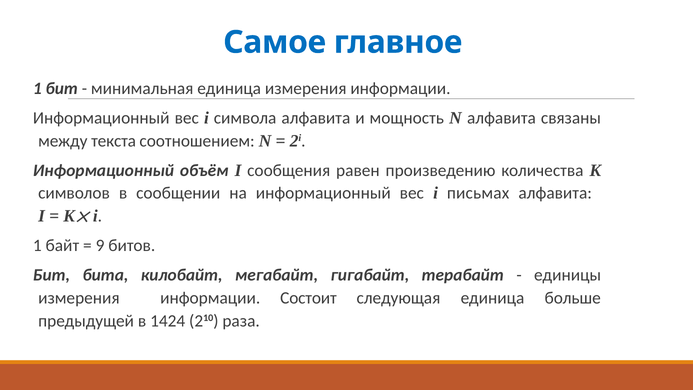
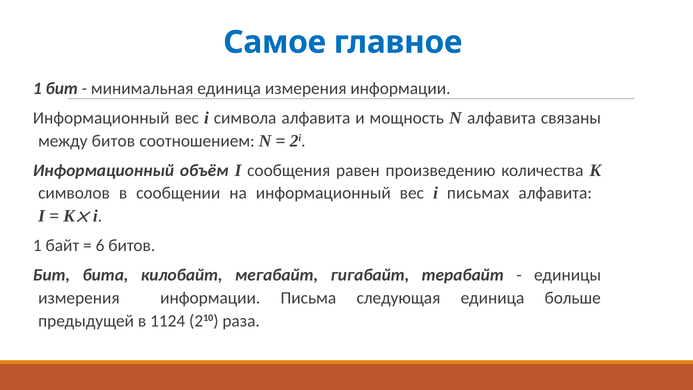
между текста: текста -> битов
9: 9 -> 6
Состоит: Состоит -> Письма
1424: 1424 -> 1124
